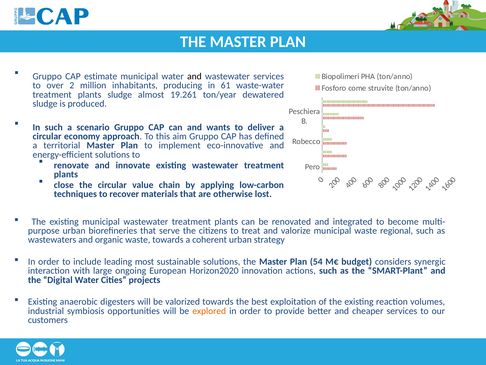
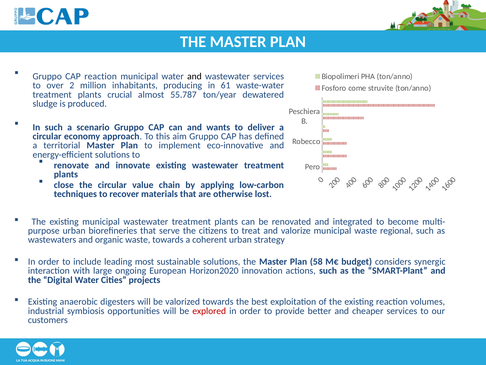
CAP estimate: estimate -> reaction
plants sludge: sludge -> crucial
19.261: 19.261 -> 55.787
54: 54 -> 58
explored colour: orange -> red
